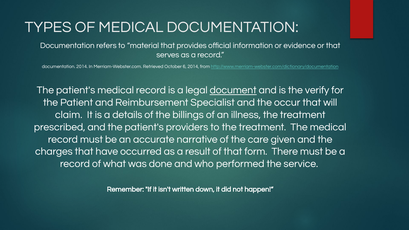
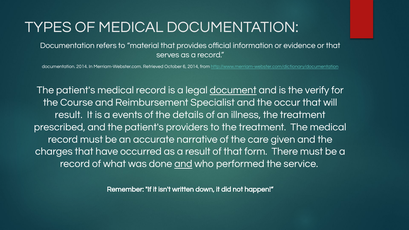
Patient: Patient -> Course
claim at (69, 115): claim -> result
details: details -> events
billings: billings -> details
and at (183, 164) underline: none -> present
